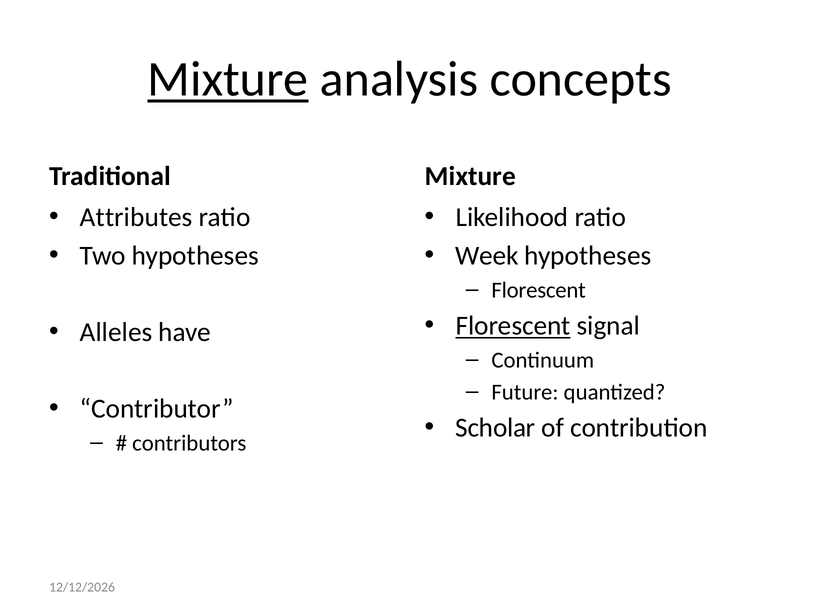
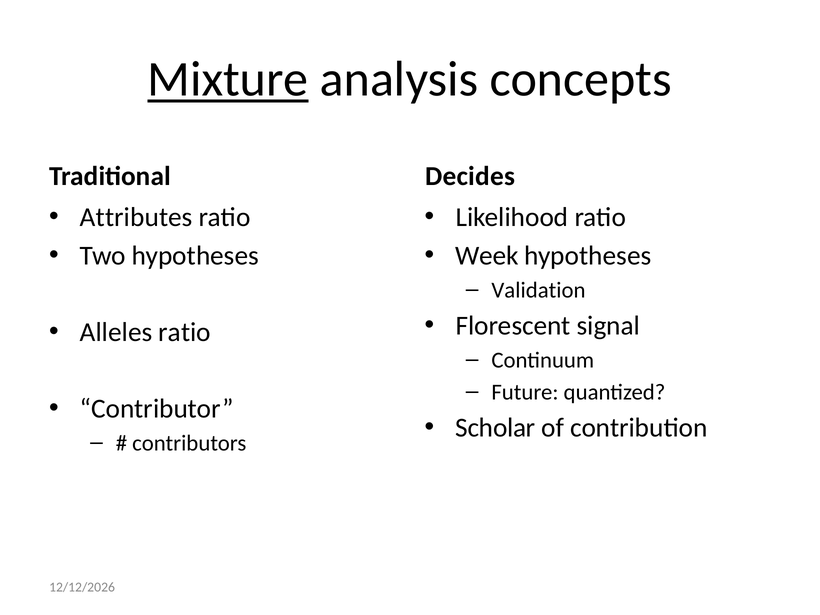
Mixture at (470, 176): Mixture -> Decides
Florescent at (539, 290): Florescent -> Validation
Florescent at (513, 326) underline: present -> none
Alleles have: have -> ratio
